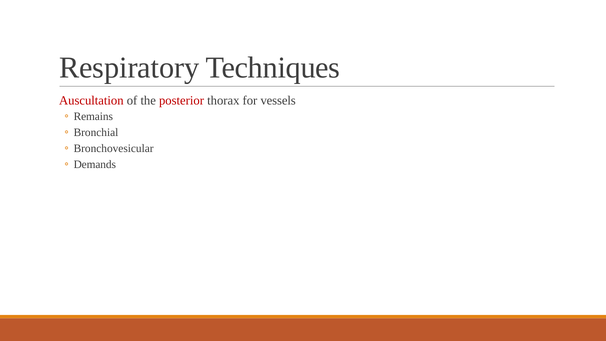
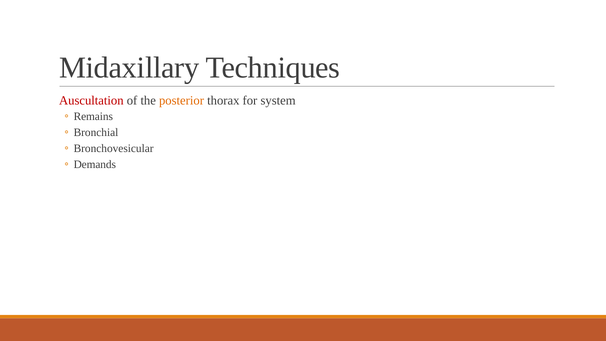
Respiratory: Respiratory -> Midaxillary
posterior colour: red -> orange
vessels: vessels -> system
